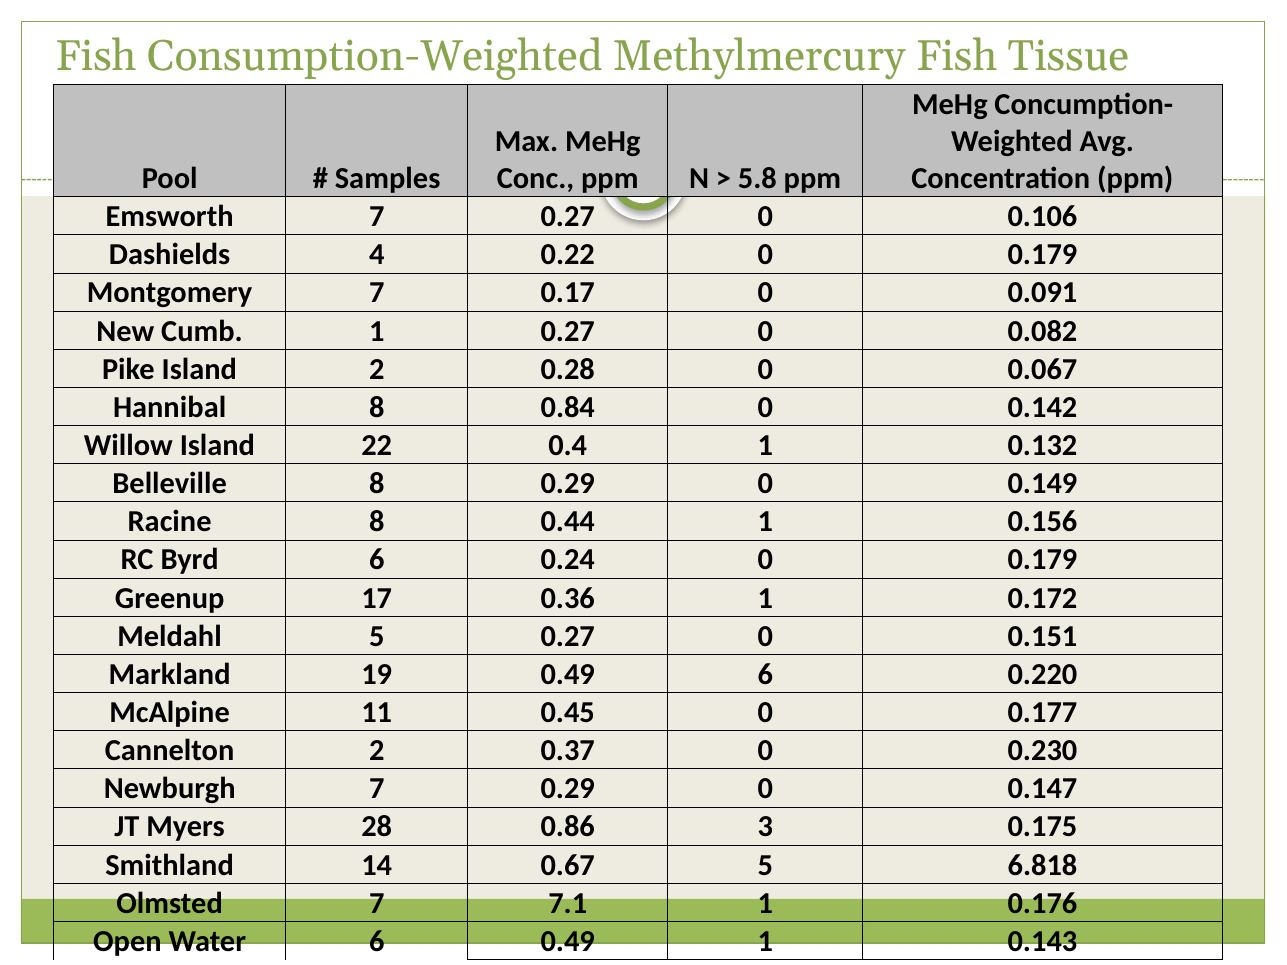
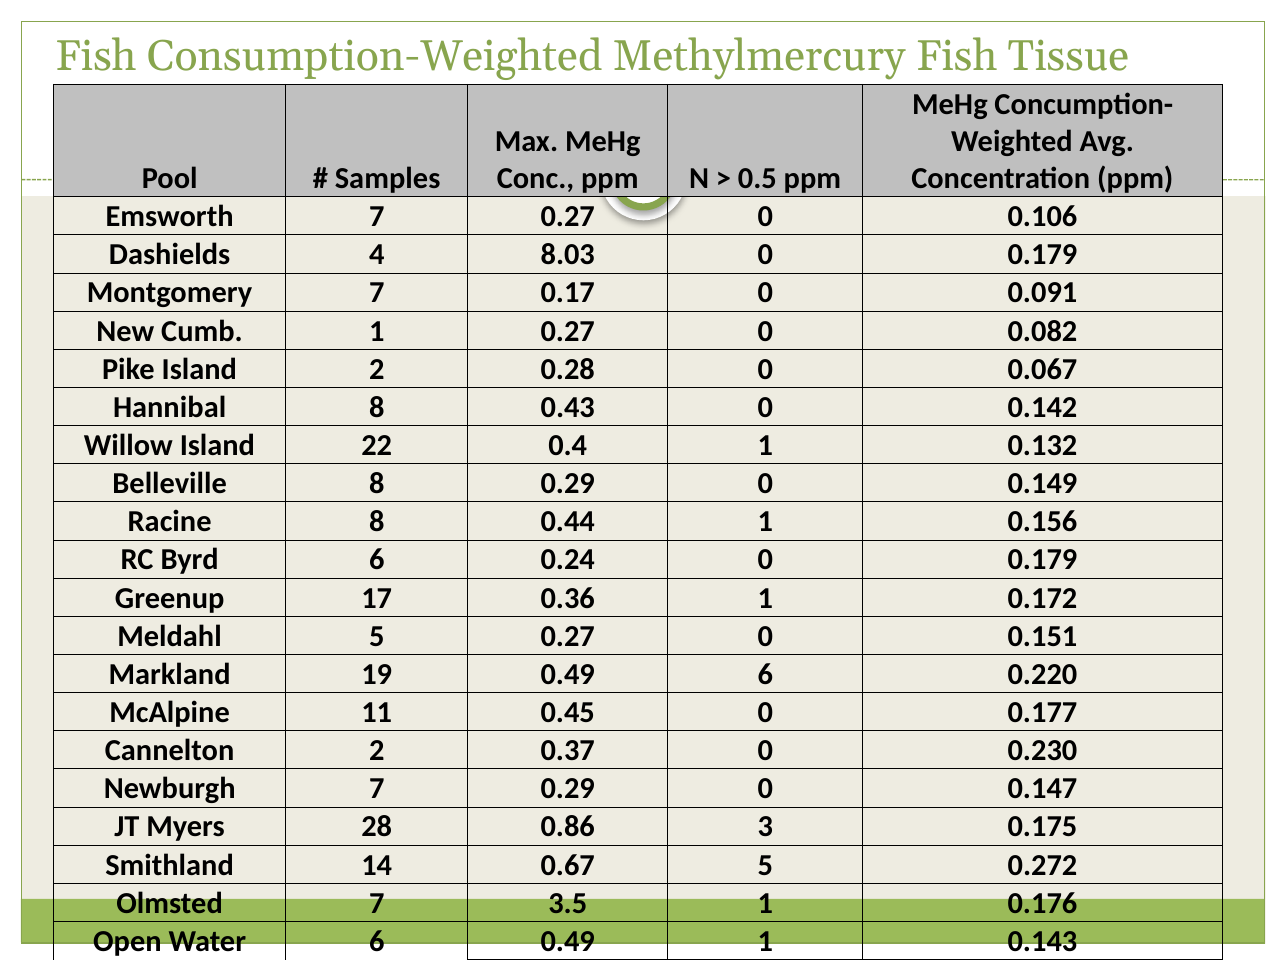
5.8: 5.8 -> 0.5
0.22: 0.22 -> 8.03
0.84: 0.84 -> 0.43
6.818: 6.818 -> 0.272
7.1: 7.1 -> 3.5
